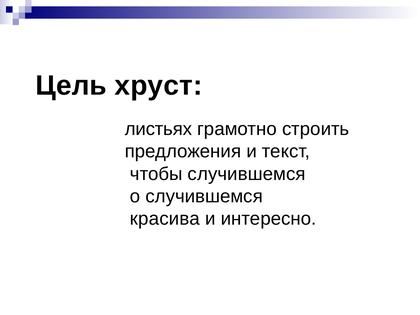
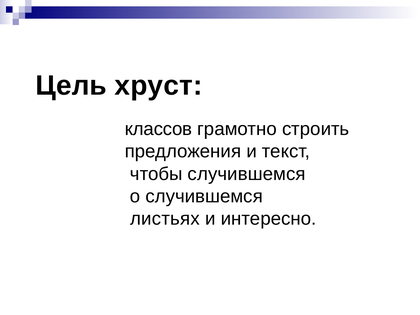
листьях: листьях -> классов
красива: красива -> листьях
